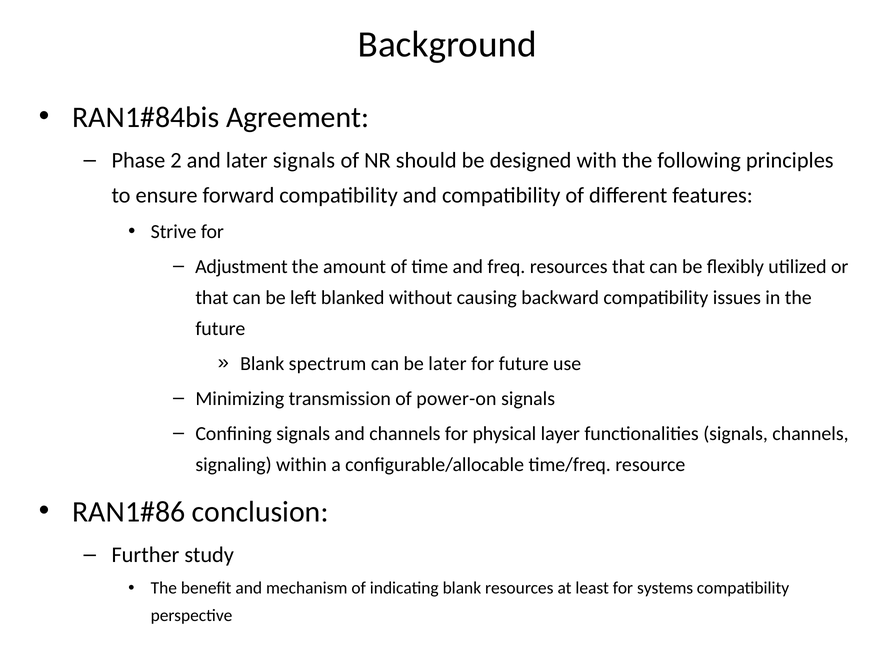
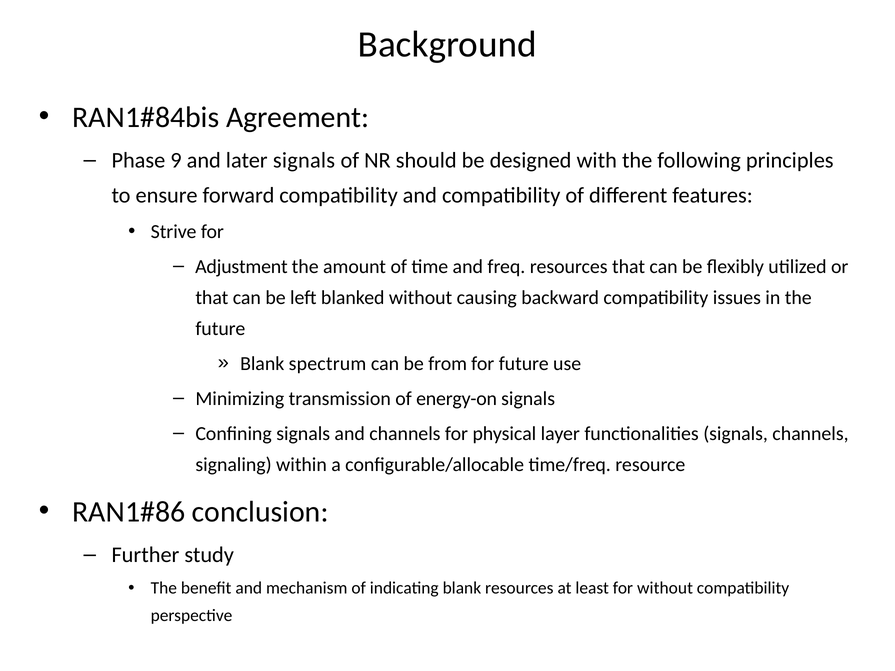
2: 2 -> 9
be later: later -> from
power-on: power-on -> energy-on
for systems: systems -> without
